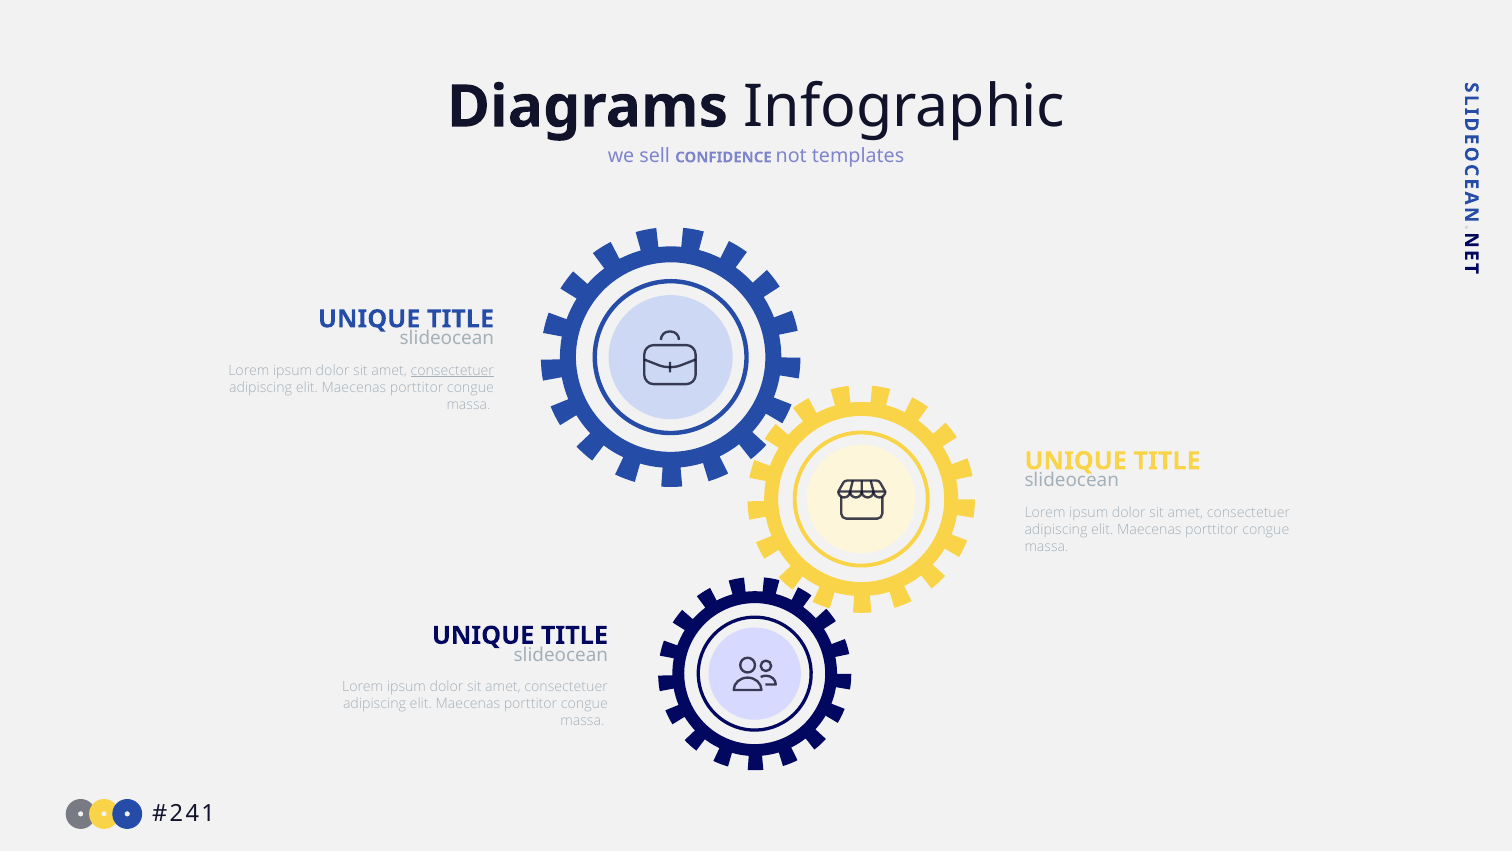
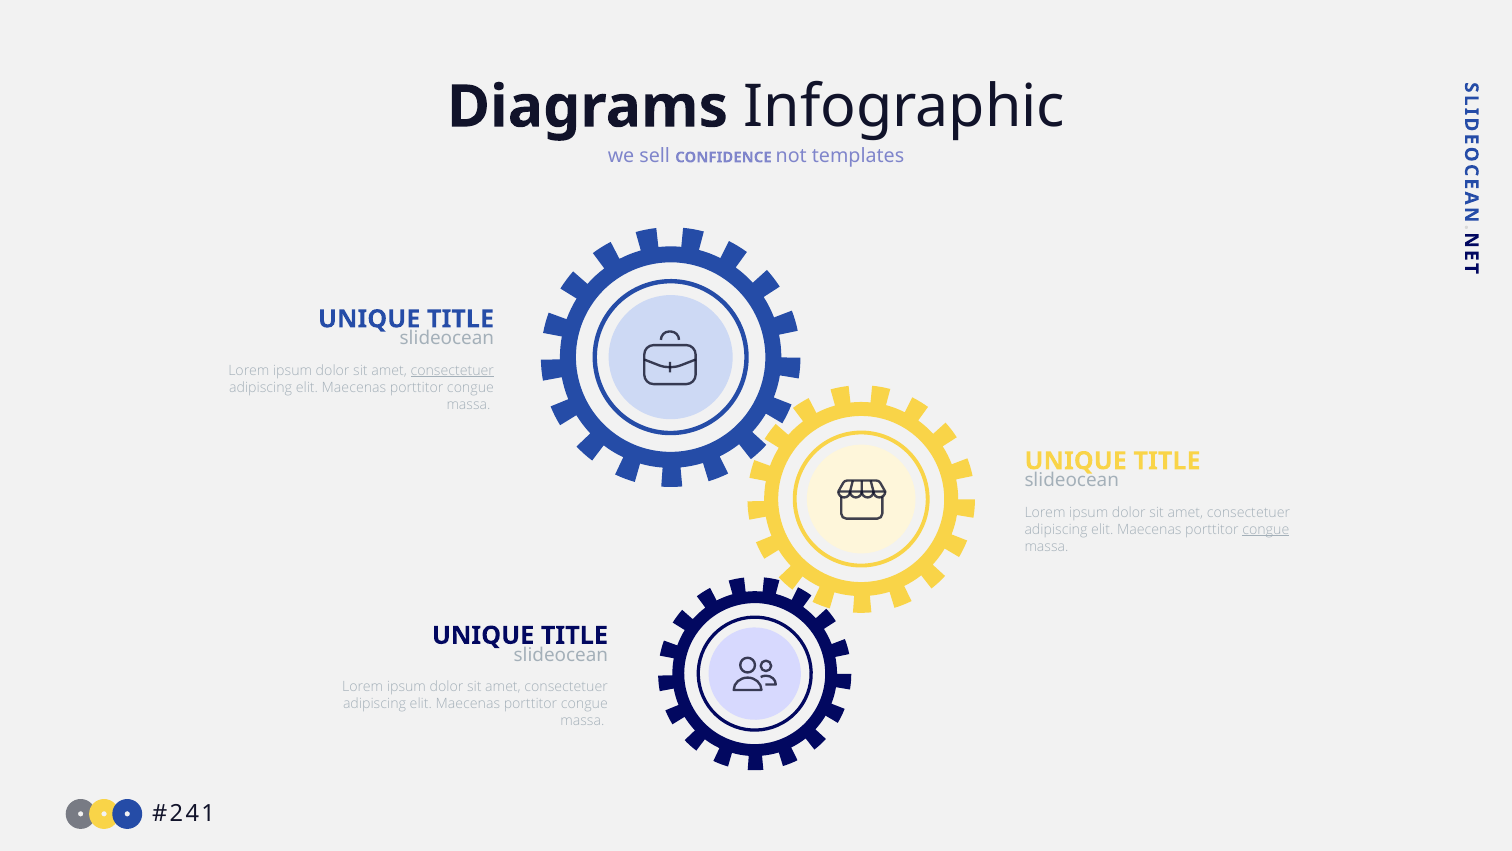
congue at (1266, 529) underline: none -> present
